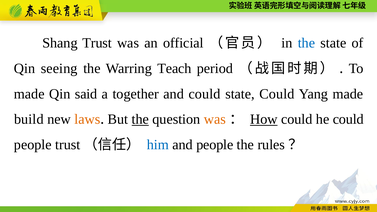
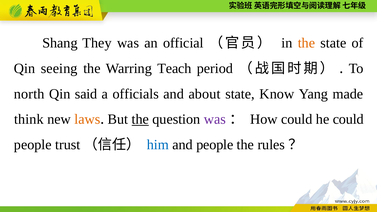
Shang Trust: Trust -> They
the at (306, 43) colour: blue -> orange
made at (29, 94): made -> north
together: together -> officials
and could: could -> about
state Could: Could -> Know
build: build -> think
was at (215, 119) colour: orange -> purple
How underline: present -> none
